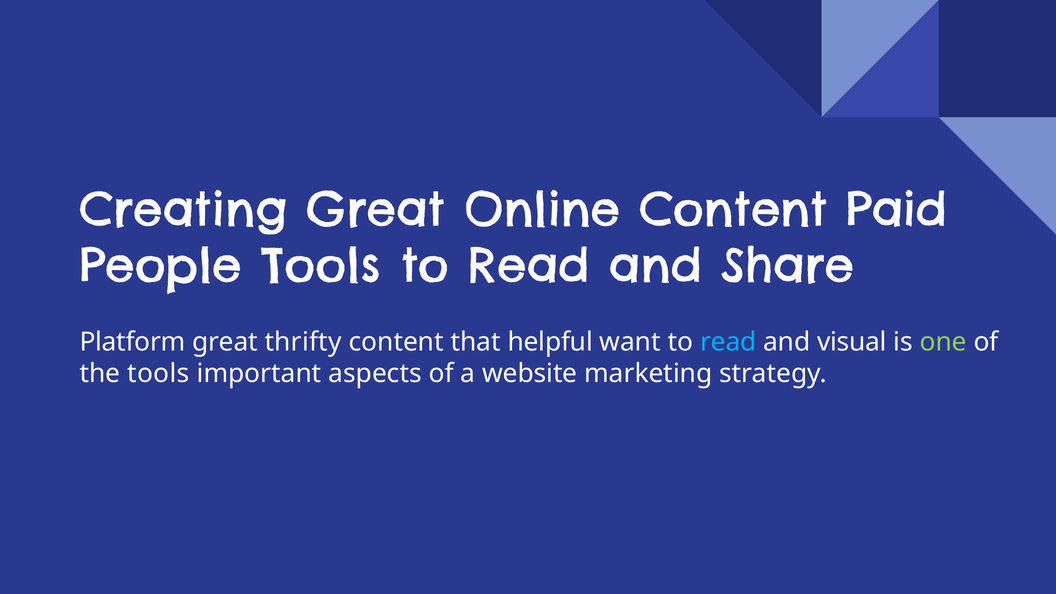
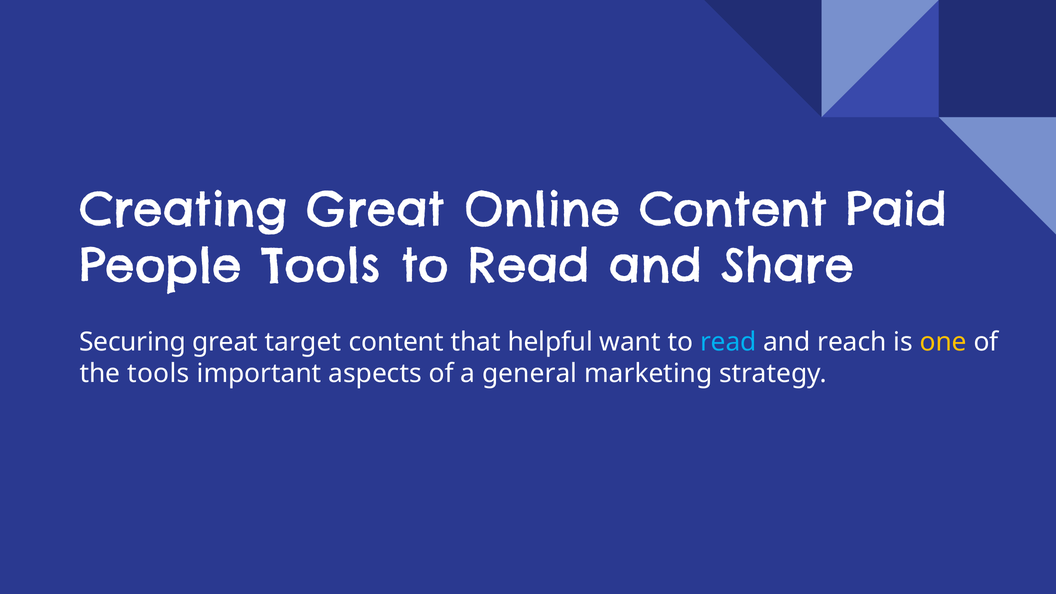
Platform: Platform -> Securing
thrifty: thrifty -> target
visual: visual -> reach
one colour: light green -> yellow
website: website -> general
